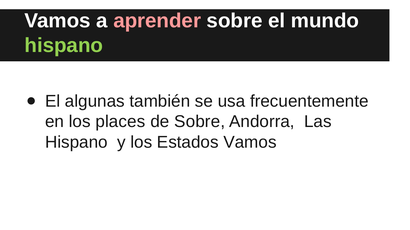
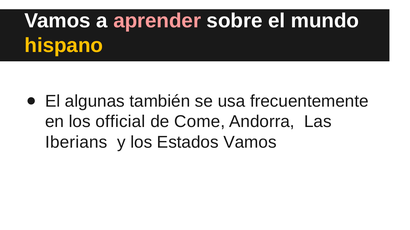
hispano at (64, 45) colour: light green -> yellow
places: places -> official
de Sobre: Sobre -> Come
Hispano at (76, 143): Hispano -> Iberians
